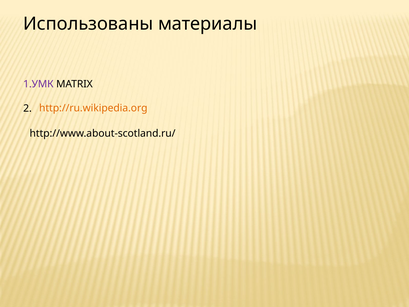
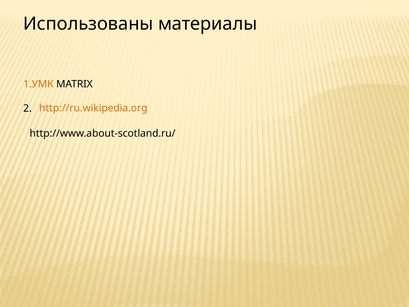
1.УМК colour: purple -> orange
